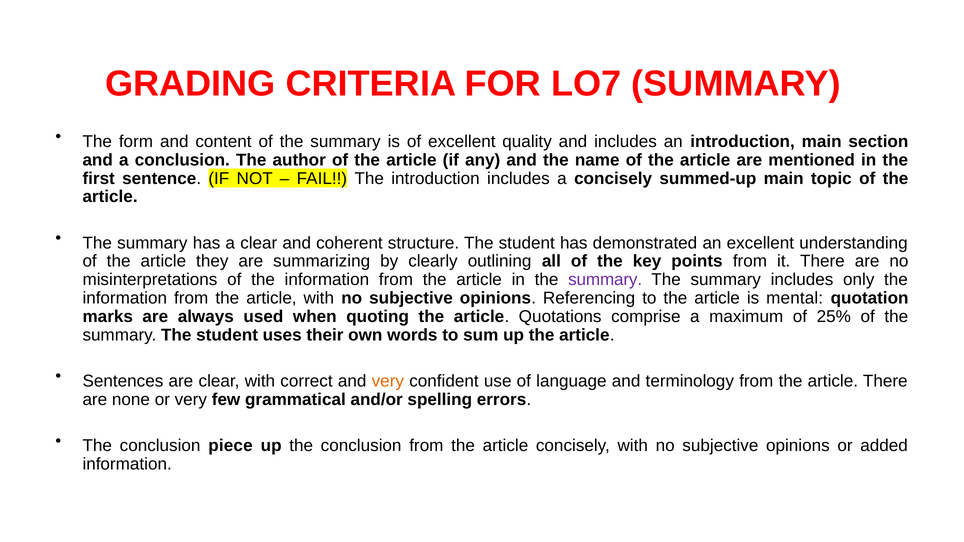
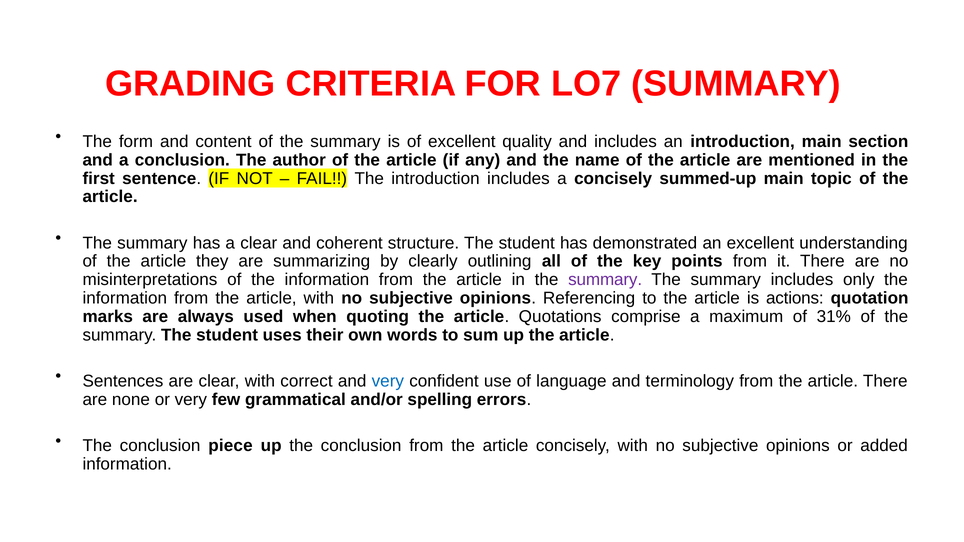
mental: mental -> actions
25%: 25% -> 31%
very at (388, 381) colour: orange -> blue
